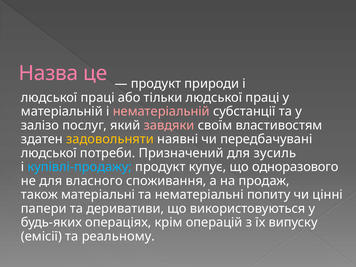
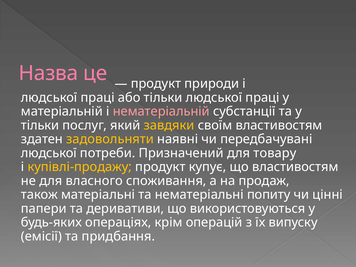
залізо at (40, 125): залізо -> тільки
завдяки colour: pink -> yellow
зусиль: зусиль -> товару
купівлі-продажу colour: light blue -> yellow
що одноразового: одноразового -> властивостям
реальному: реальному -> придбання
